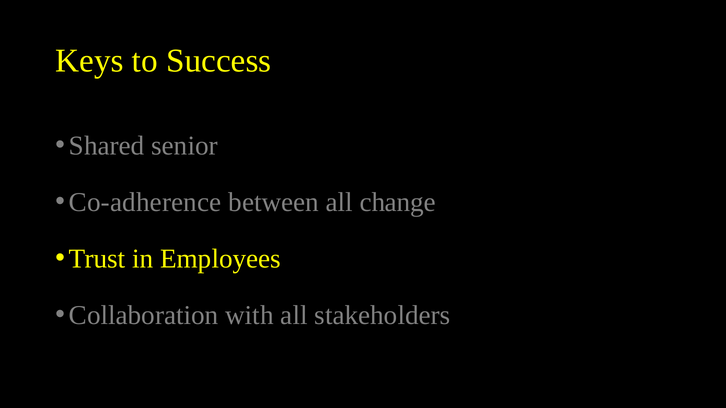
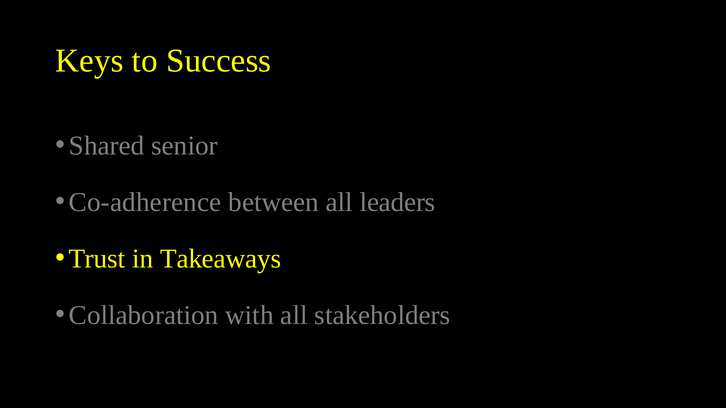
change: change -> leaders
Employees: Employees -> Takeaways
